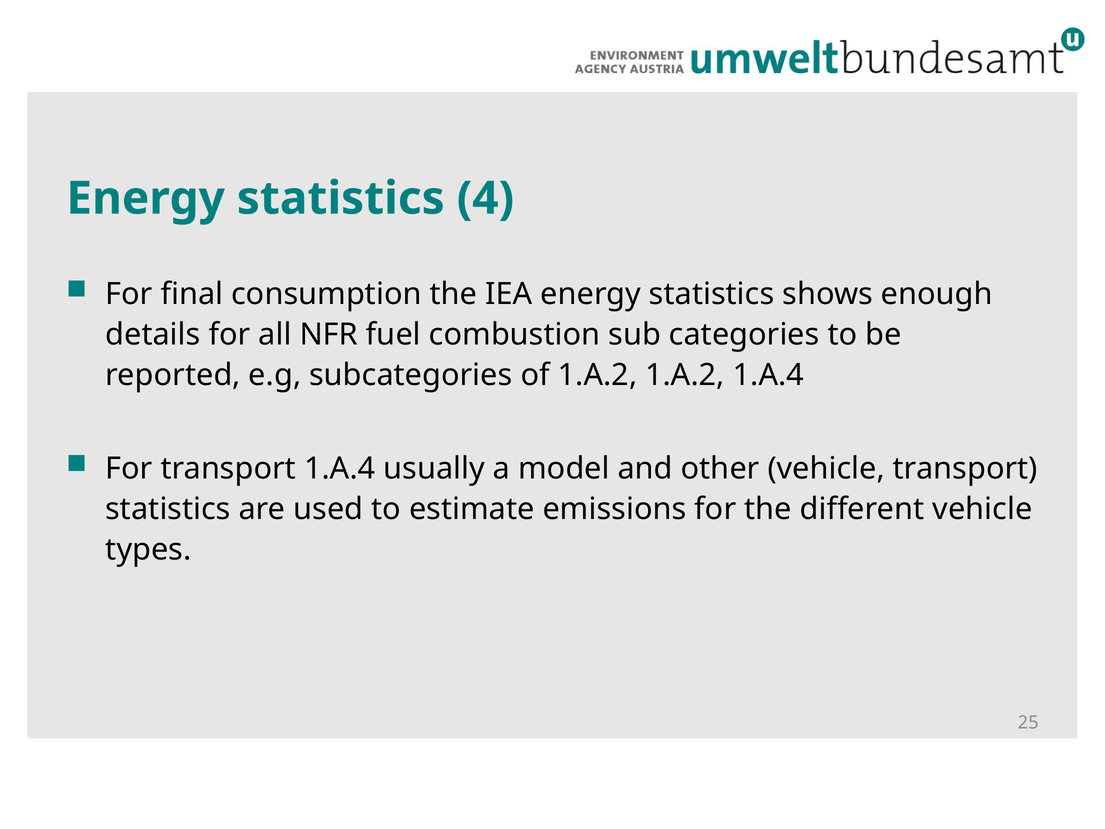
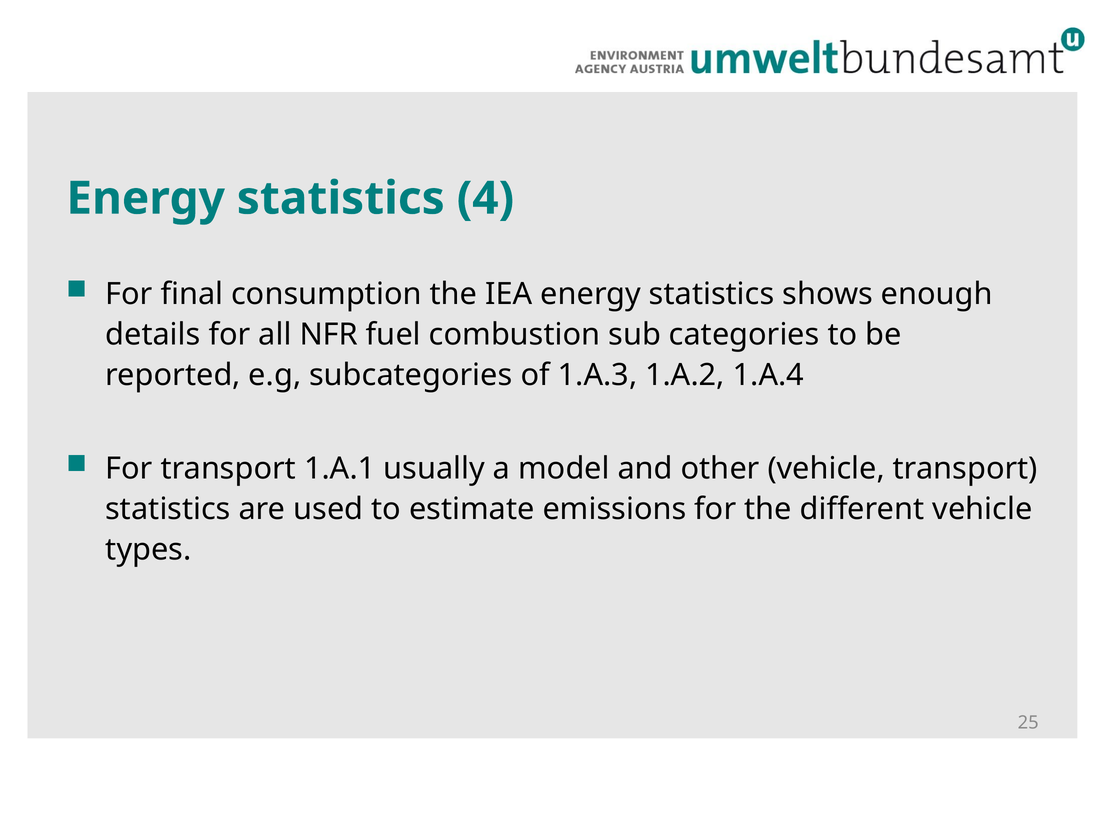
of 1.A.2: 1.A.2 -> 1.A.3
transport 1.A.4: 1.A.4 -> 1.A.1
